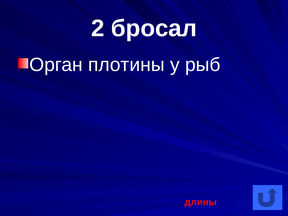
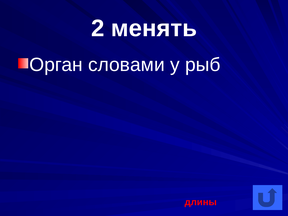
бросал: бросал -> менять
плотины: плотины -> словами
